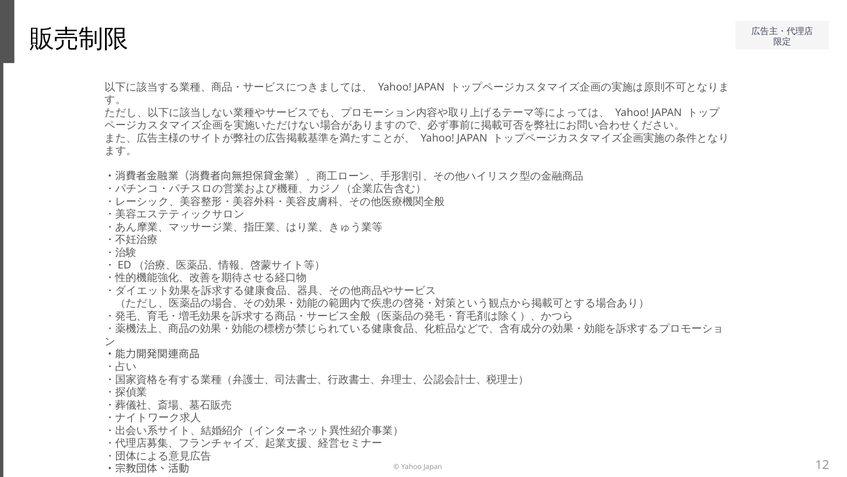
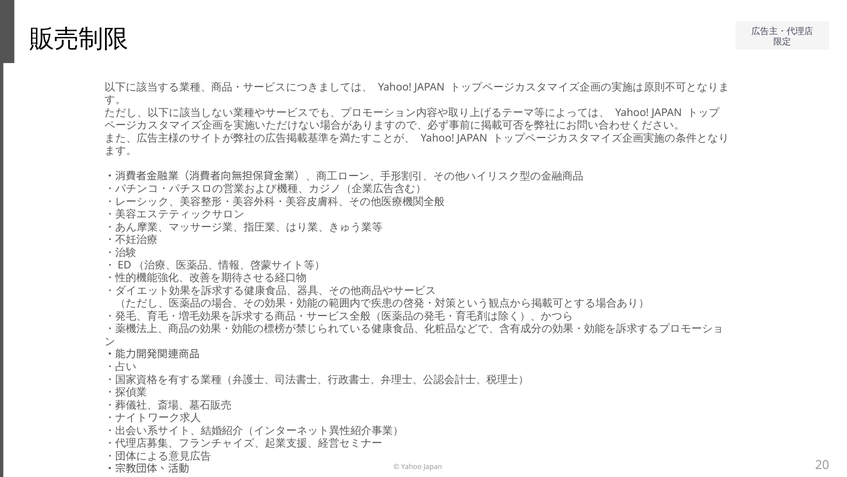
12: 12 -> 20
